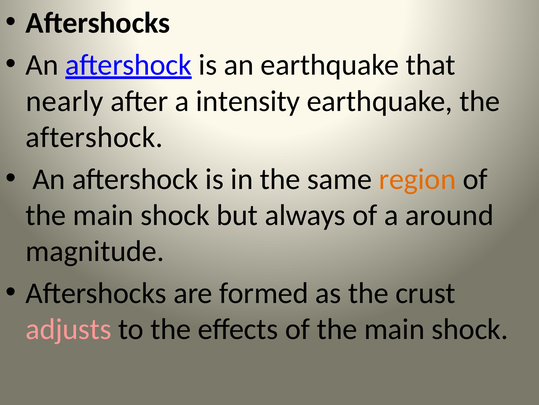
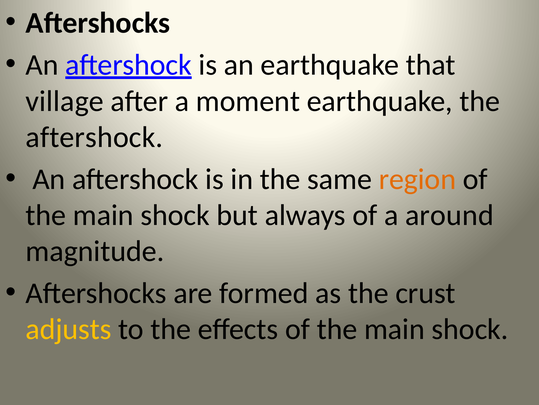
nearly: nearly -> village
intensity: intensity -> moment
adjusts colour: pink -> yellow
